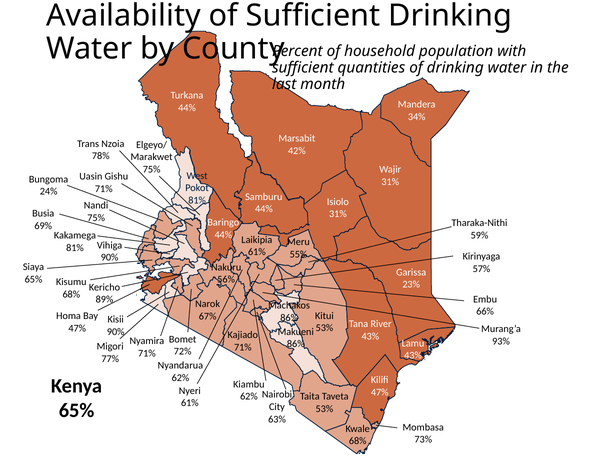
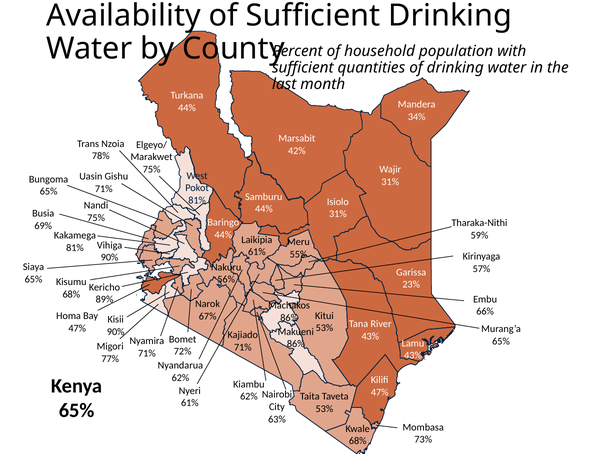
24% at (49, 191): 24% -> 65%
93% at (501, 341): 93% -> 65%
